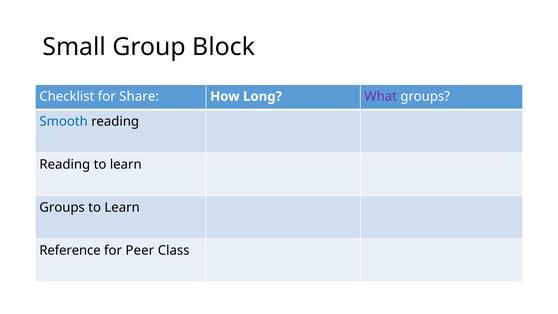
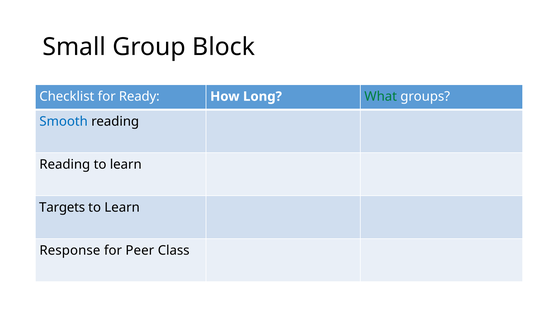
Share: Share -> Ready
What colour: purple -> green
Groups at (62, 207): Groups -> Targets
Reference: Reference -> Response
